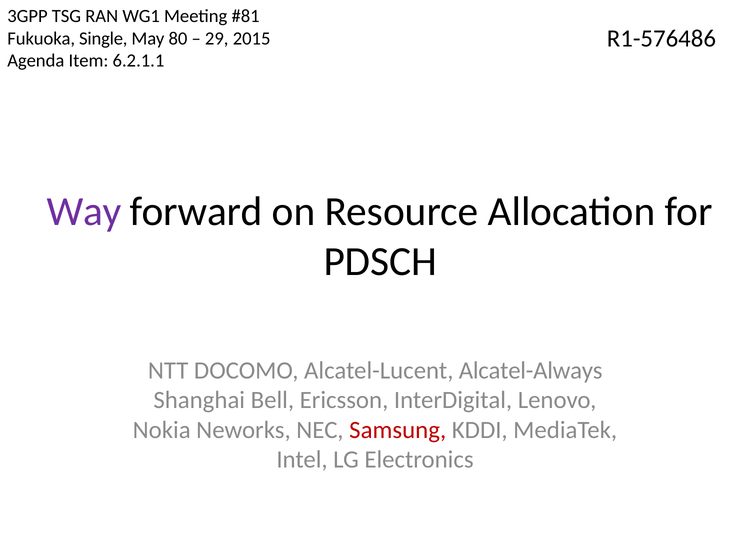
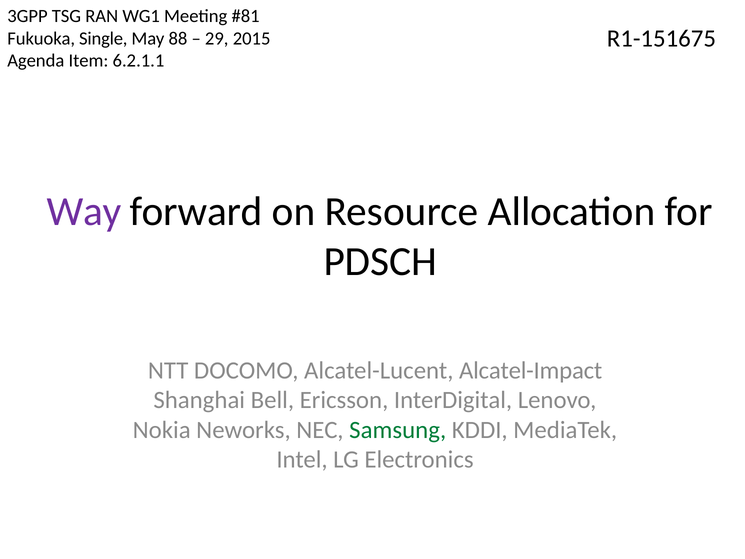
R1-576486: R1-576486 -> R1-151675
80: 80 -> 88
Alcatel-Always: Alcatel-Always -> Alcatel-Impact
Samsung colour: red -> green
